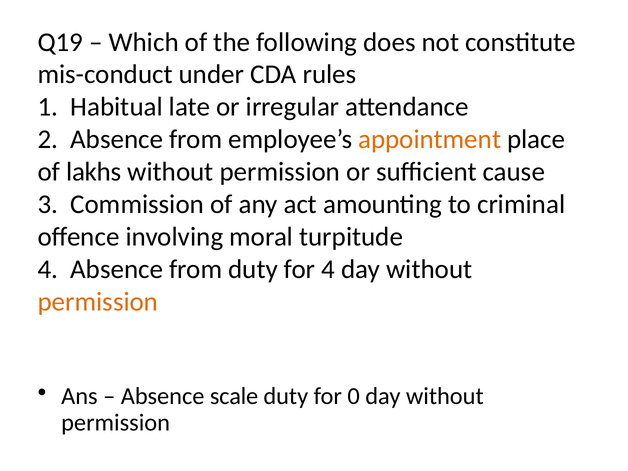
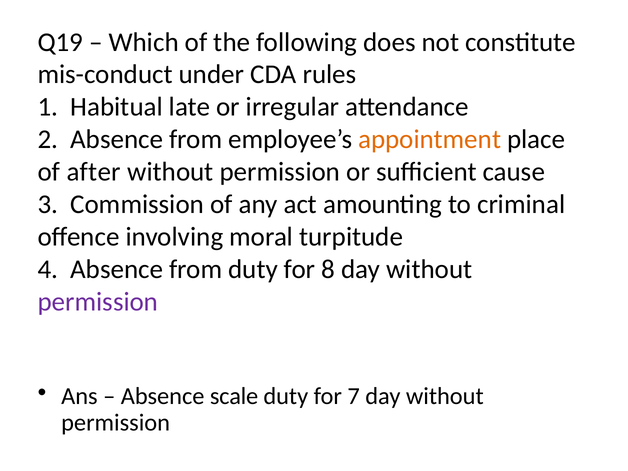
lakhs: lakhs -> after
for 4: 4 -> 8
permission at (98, 302) colour: orange -> purple
0: 0 -> 7
